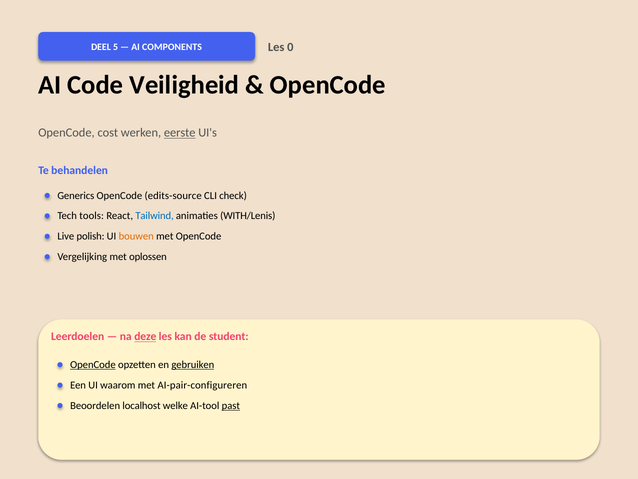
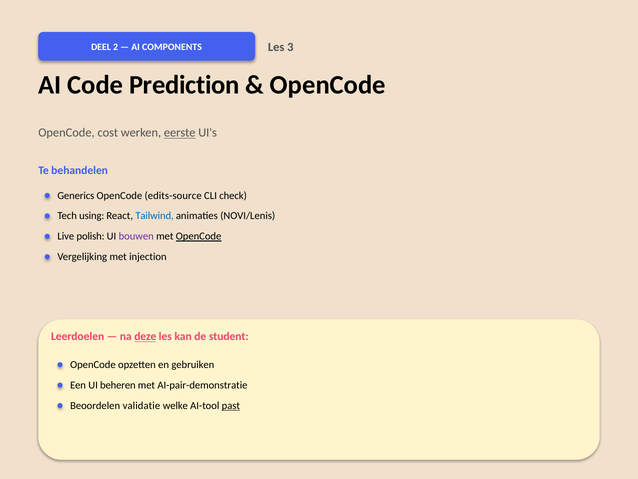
5: 5 -> 2
0: 0 -> 3
Veiligheid: Veiligheid -> Prediction
tools: tools -> using
WITH/Lenis: WITH/Lenis -> NOVI/Lenis
bouwen colour: orange -> purple
OpenCode at (199, 236) underline: none -> present
oplossen: oplossen -> injection
OpenCode at (93, 364) underline: present -> none
gebruiken underline: present -> none
waarom: waarom -> beheren
AI-pair-configureren: AI-pair-configureren -> AI-pair-demonstratie
localhost: localhost -> validatie
